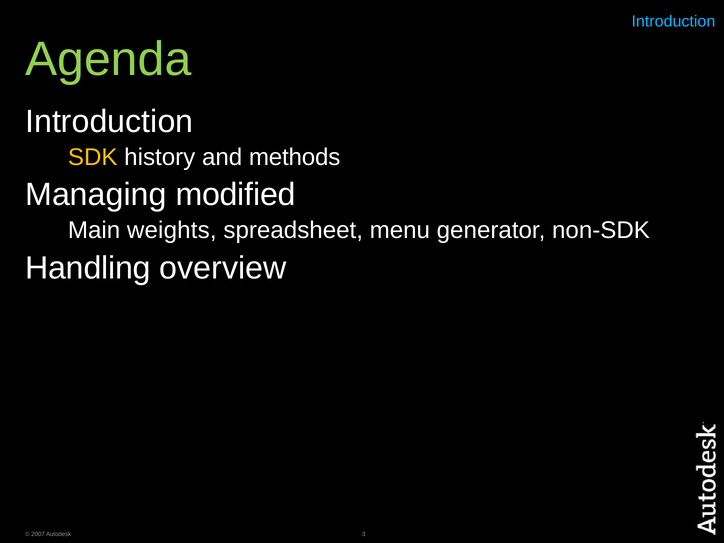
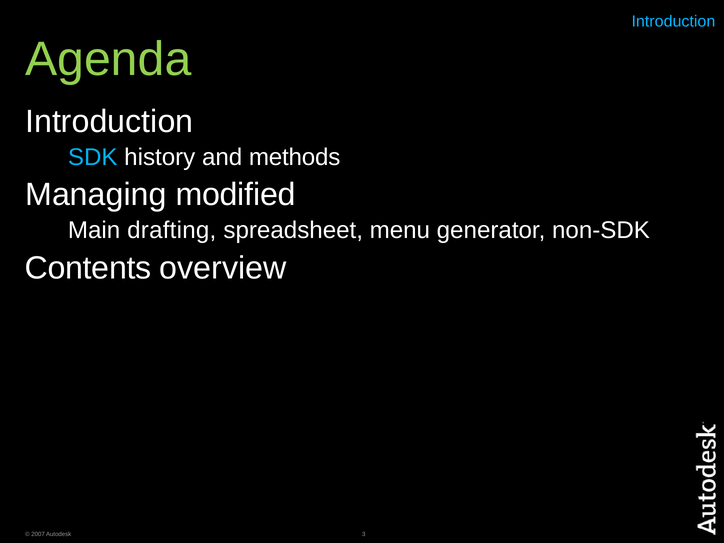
SDK colour: yellow -> light blue
weights: weights -> drafting
Handling: Handling -> Contents
